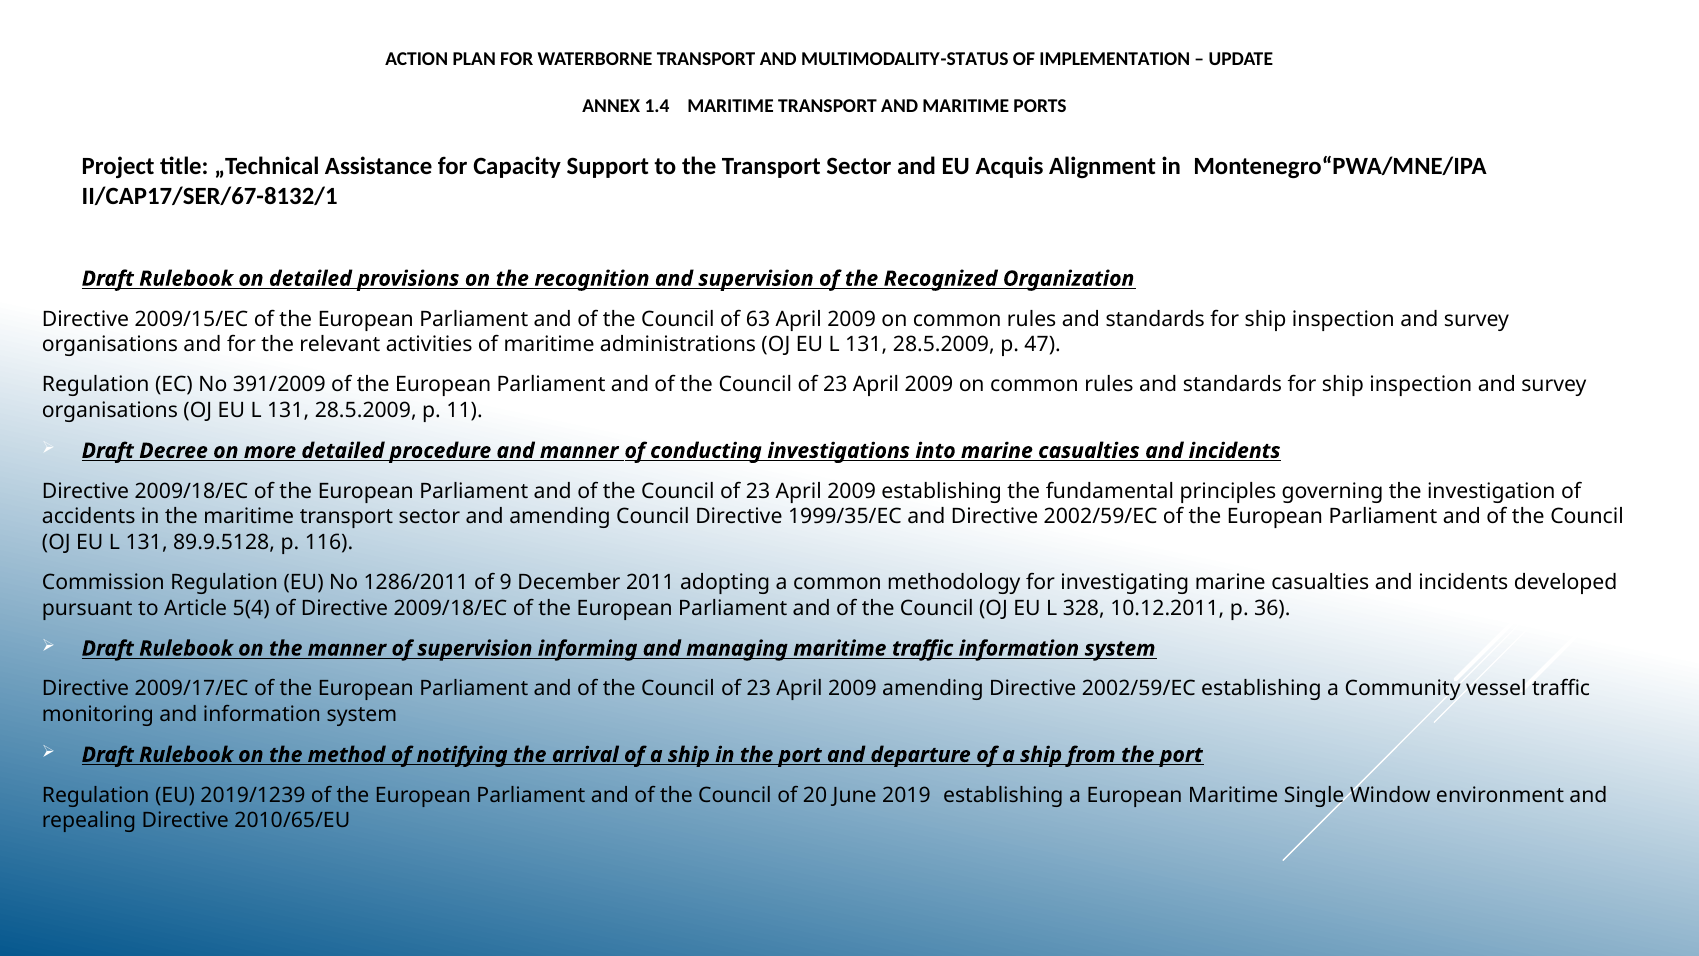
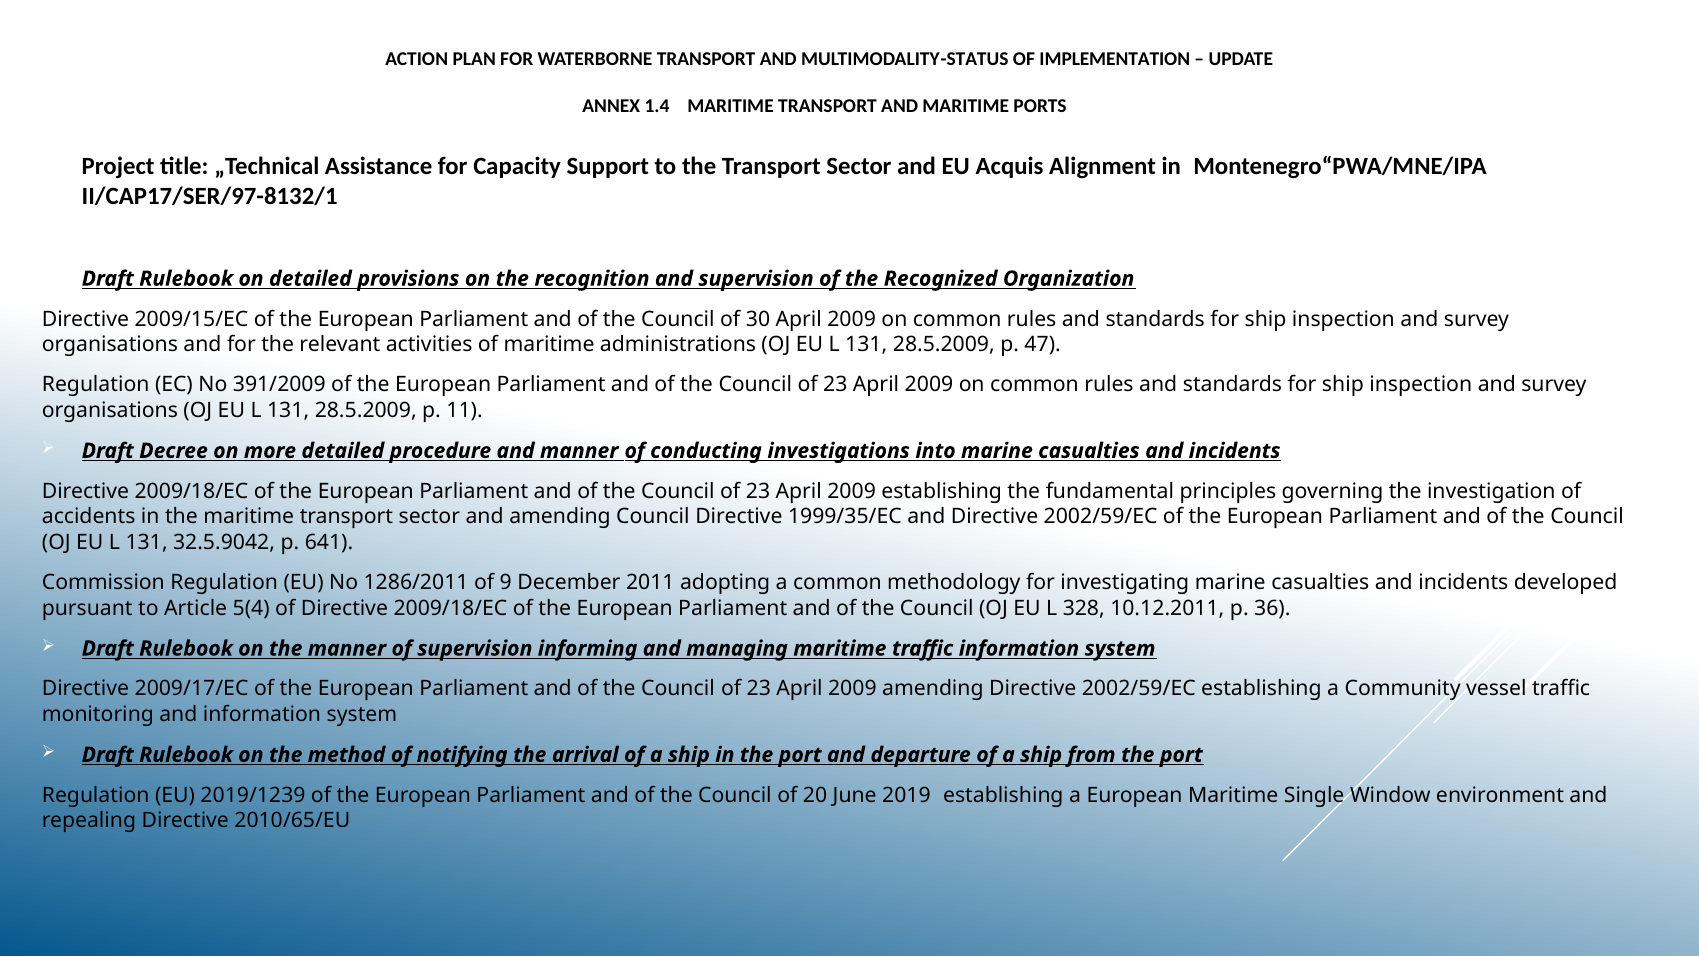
II/CAP17/SER/67-8132/1: II/CAP17/SER/67-8132/1 -> II/CAP17/SER/97-8132/1
63: 63 -> 30
89.9.5128: 89.9.5128 -> 32.5.9042
116: 116 -> 641
